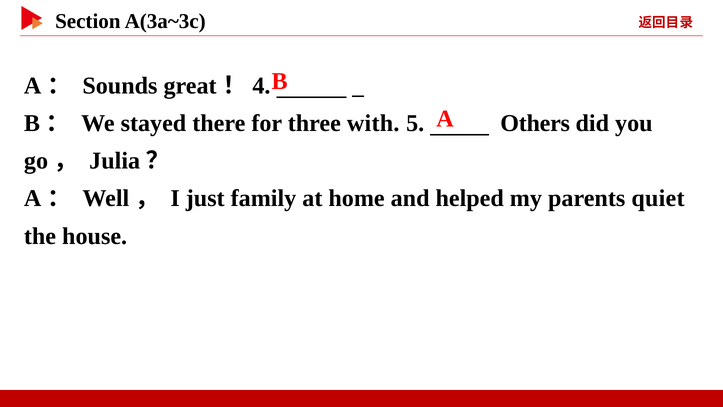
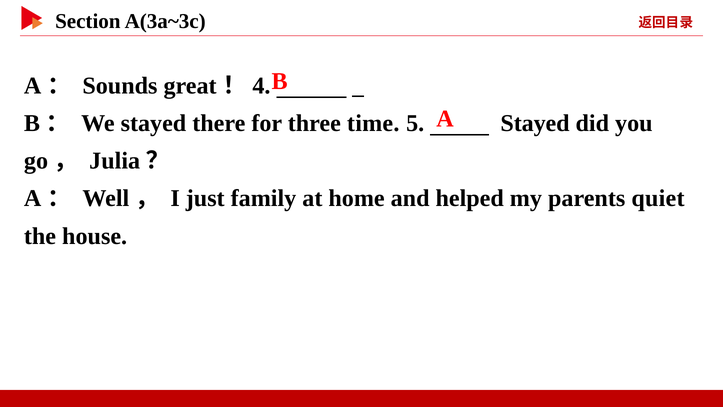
with: with -> time
5 Others: Others -> Stayed
